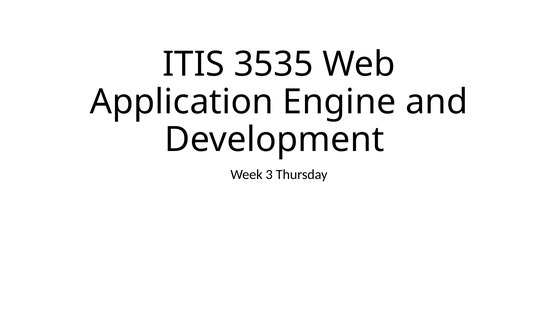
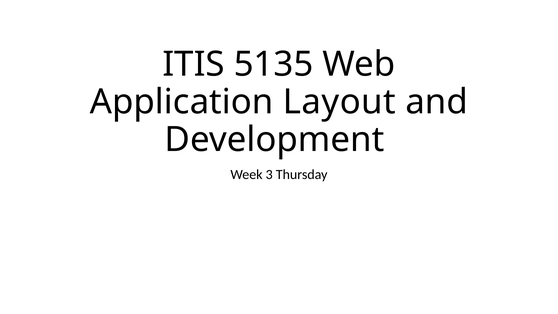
3535: 3535 -> 5135
Engine: Engine -> Layout
